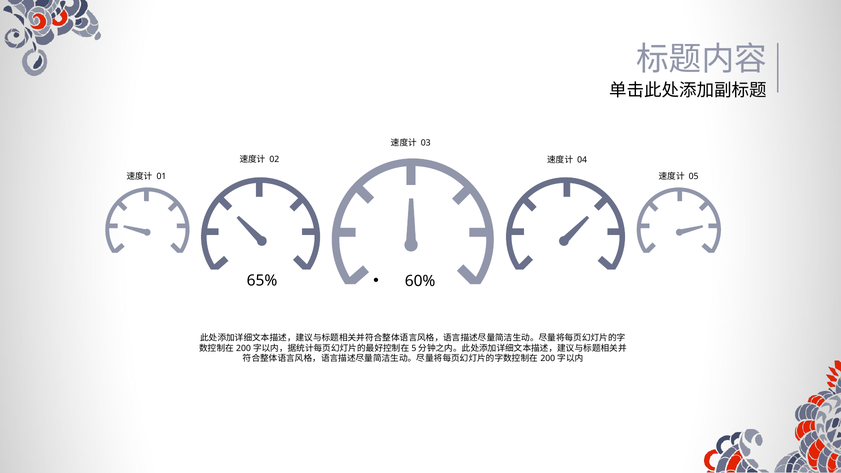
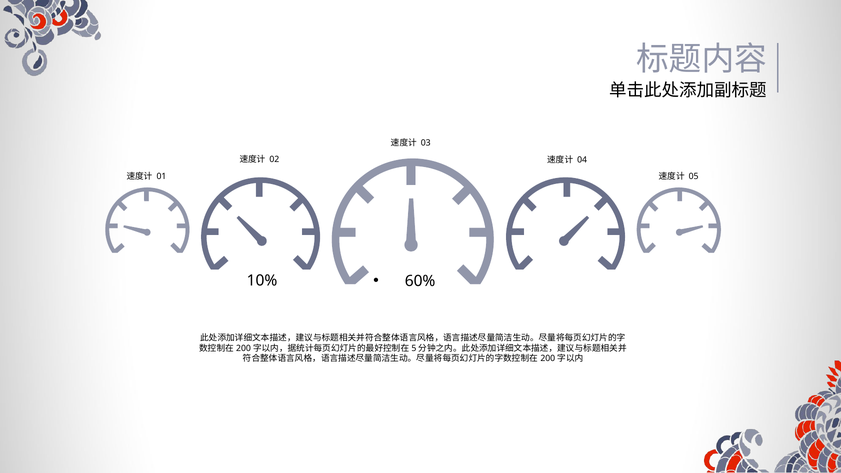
65%: 65% -> 10%
